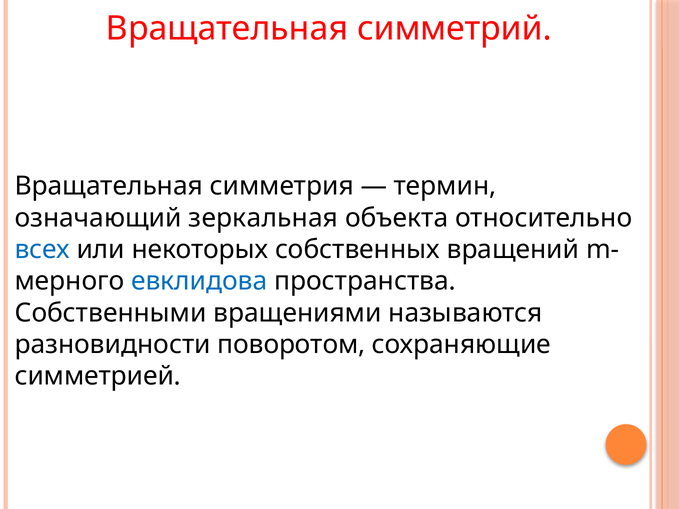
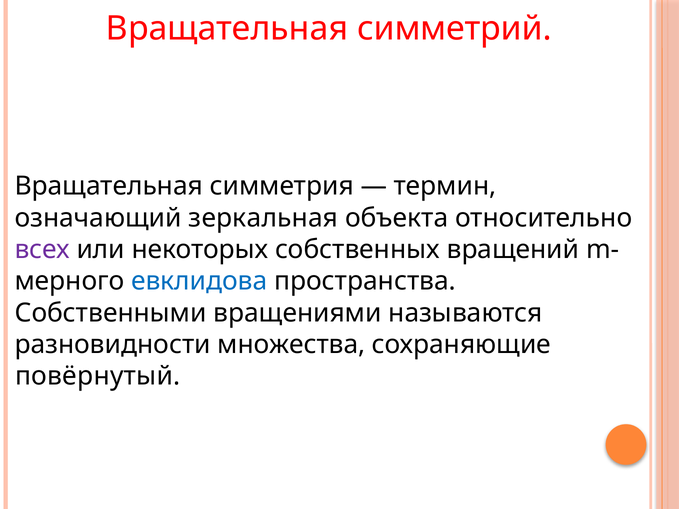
всех colour: blue -> purple
поворотом: поворотом -> множества
симметрией: симметрией -> повёрнутый
